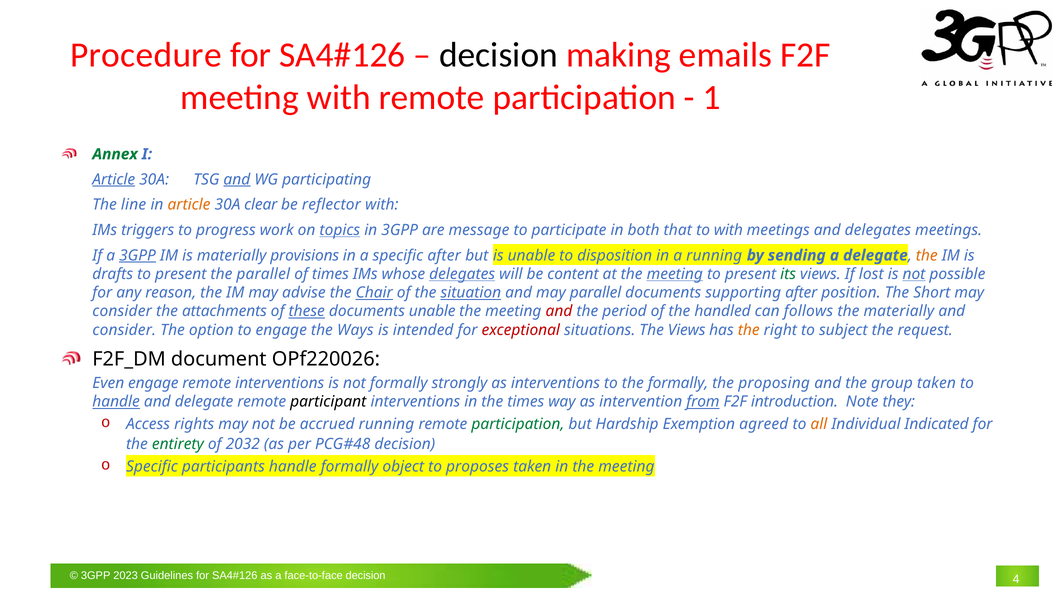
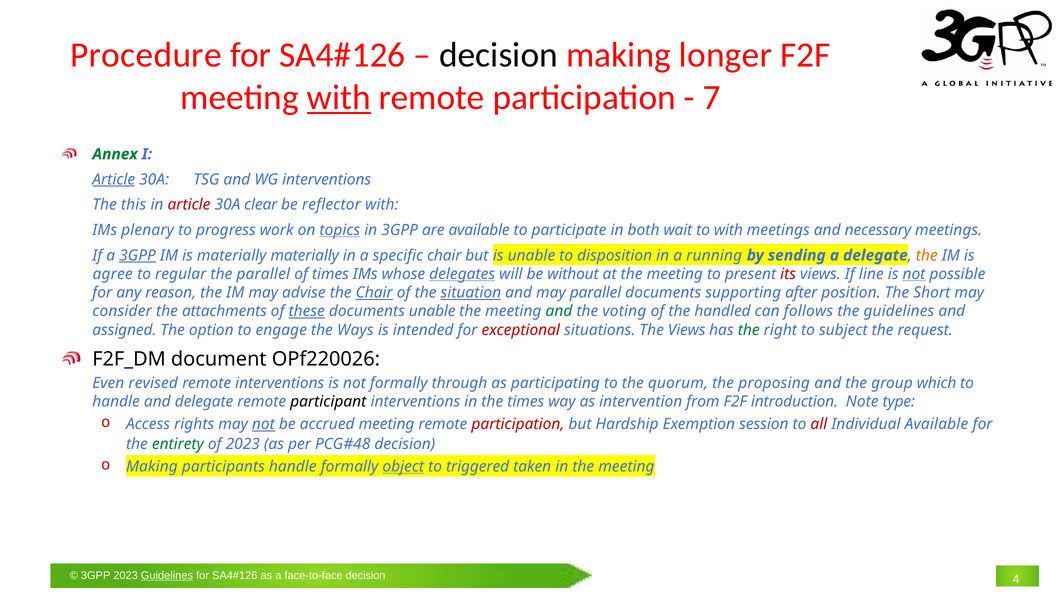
emails: emails -> longer
with at (339, 98) underline: none -> present
1: 1 -> 7
and at (237, 179) underline: present -> none
WG participating: participating -> interventions
line: line -> this
article at (189, 205) colour: orange -> red
triggers: triggers -> plenary
are message: message -> available
that: that -> wait
and delegates: delegates -> necessary
materially provisions: provisions -> materially
specific after: after -> chair
drafts: drafts -> agree
present at (181, 274): present -> regular
content: content -> without
meeting at (675, 274) underline: present -> none
its colour: green -> red
lost: lost -> line
and at (559, 311) colour: red -> green
period: period -> voting
the materially: materially -> guidelines
consider at (124, 330): consider -> assigned
the at (749, 330) colour: orange -> green
Even engage: engage -> revised
strongly: strongly -> through
as interventions: interventions -> participating
the formally: formally -> quorum
group taken: taken -> which
handle at (116, 401) underline: present -> none
from underline: present -> none
they: they -> type
not at (263, 424) underline: none -> present
accrued running: running -> meeting
participation at (518, 424) colour: green -> red
agreed: agreed -> session
all colour: orange -> red
Individual Indicated: Indicated -> Available
of 2032: 2032 -> 2023
Specific at (152, 466): Specific -> Making
object underline: none -> present
proposes: proposes -> triggered
Guidelines at (167, 575) underline: none -> present
